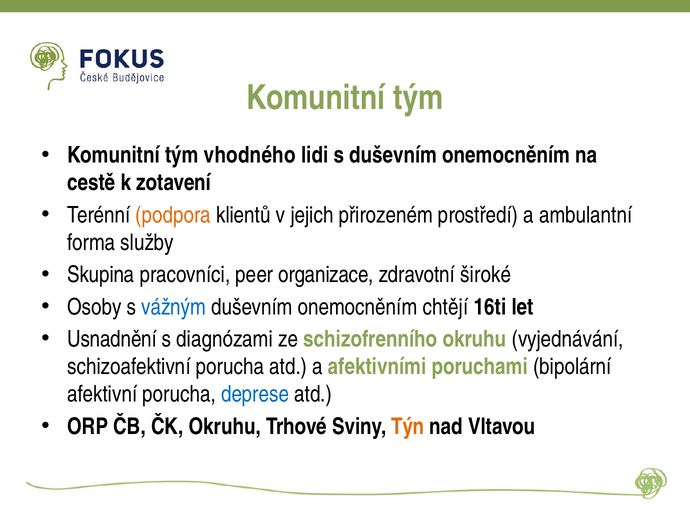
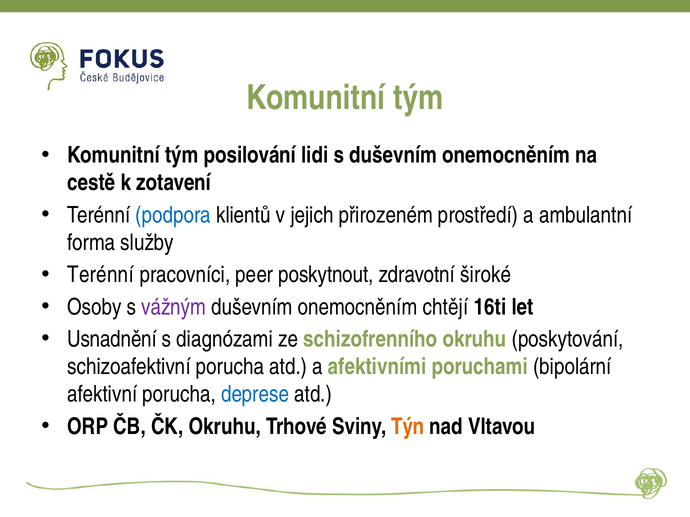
vhodného: vhodného -> posilování
podpora colour: orange -> blue
Skupina at (101, 275): Skupina -> Terénní
organizace: organizace -> poskytnout
vážným colour: blue -> purple
vyjednávání: vyjednávání -> poskytování
